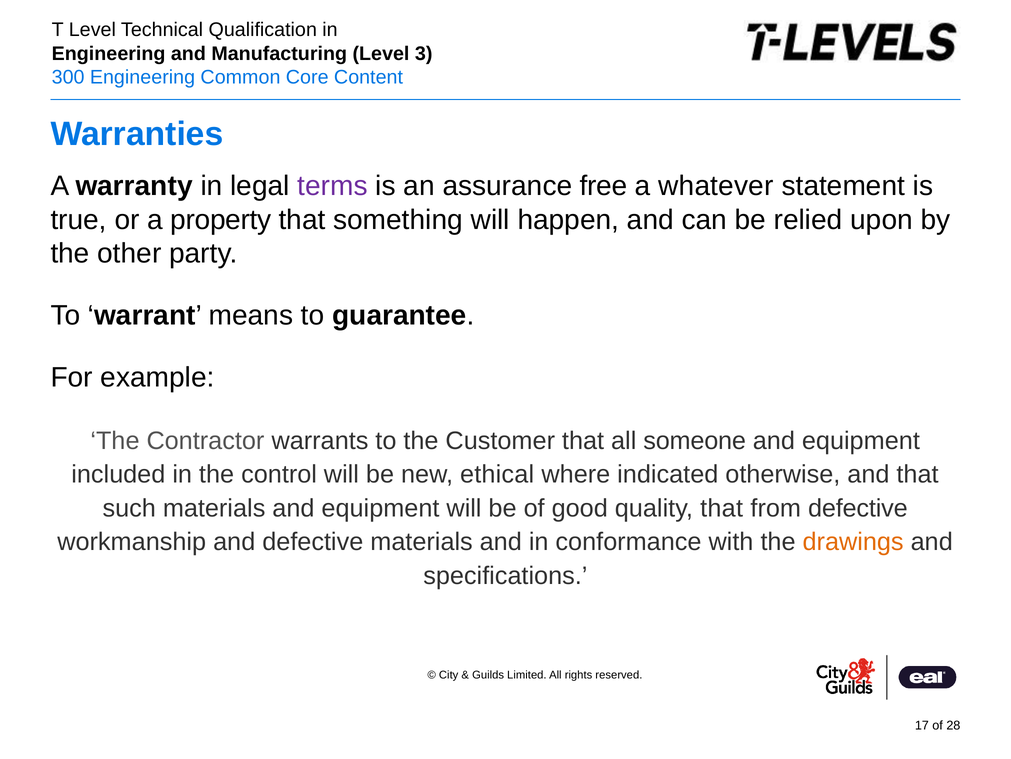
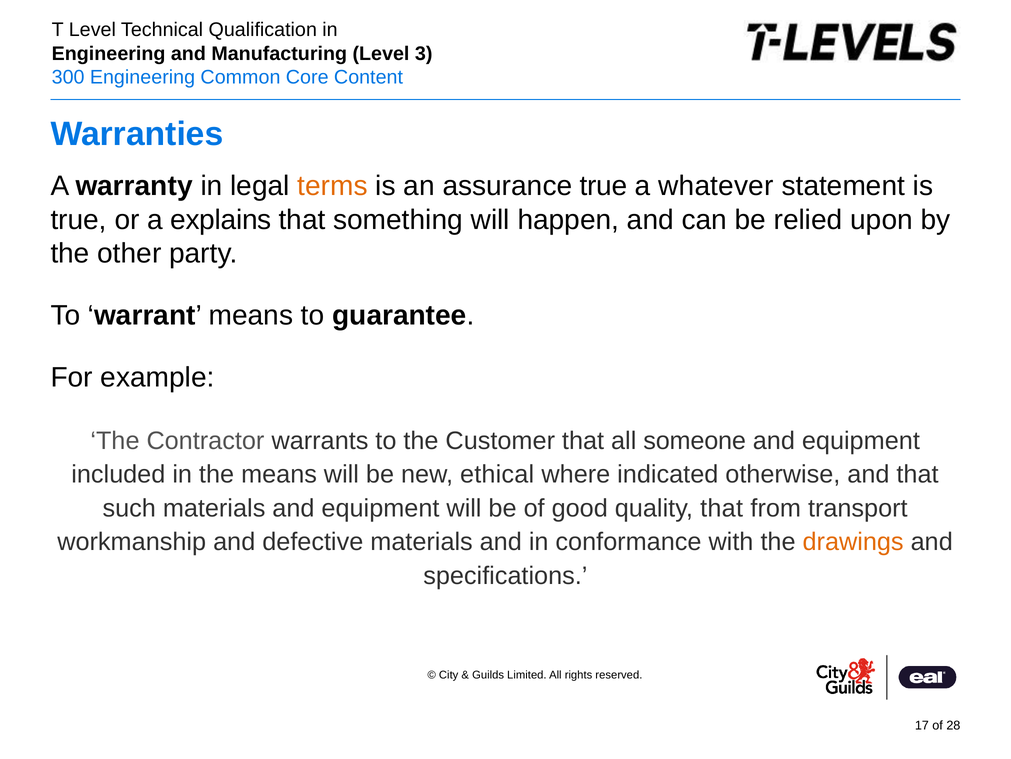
terms colour: purple -> orange
assurance free: free -> true
property: property -> explains
the control: control -> means
from defective: defective -> transport
